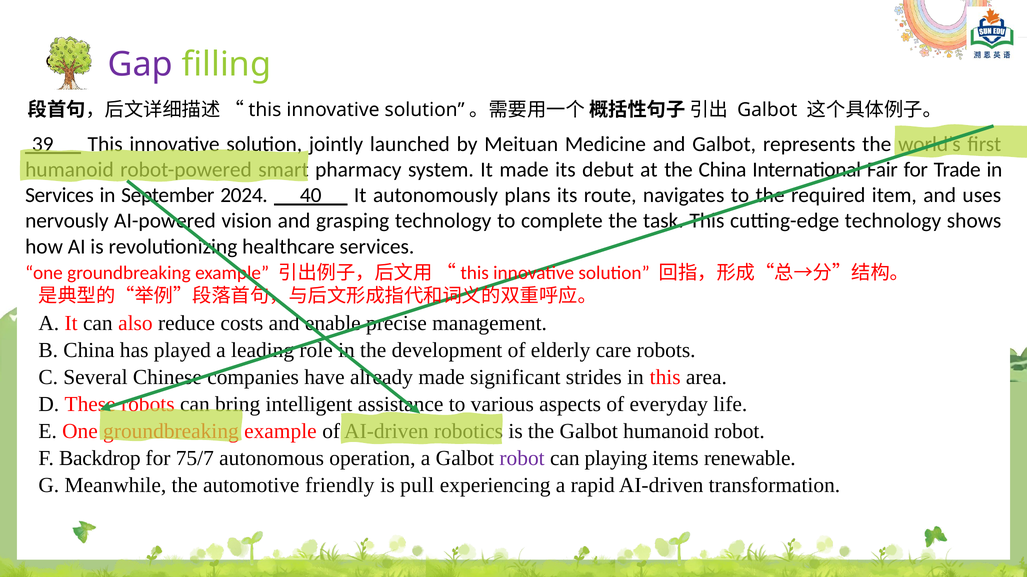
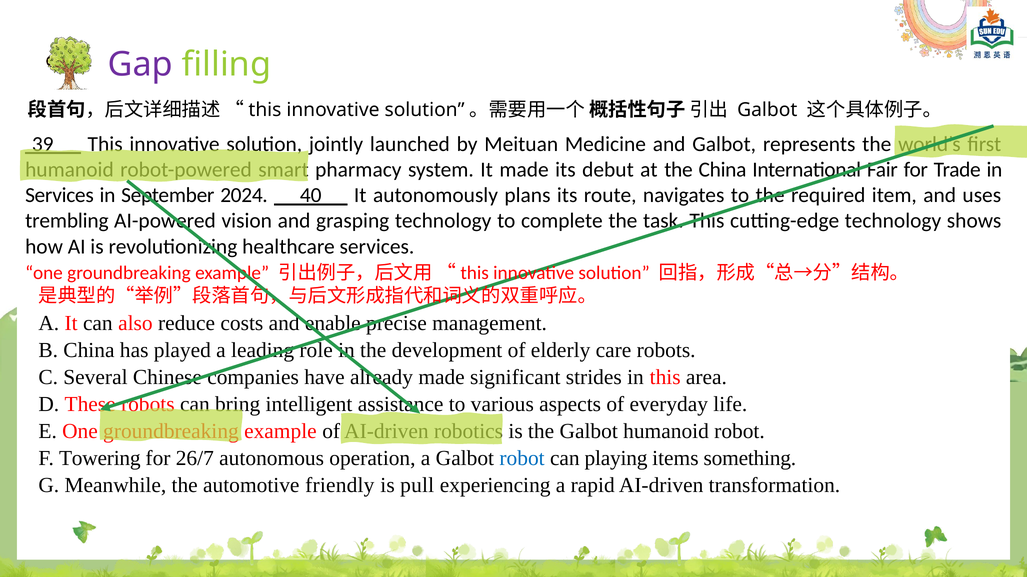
nervously: nervously -> trembling
Backdrop: Backdrop -> Towering
75/7: 75/7 -> 26/7
robot at (522, 459) colour: purple -> blue
renewable: renewable -> something
